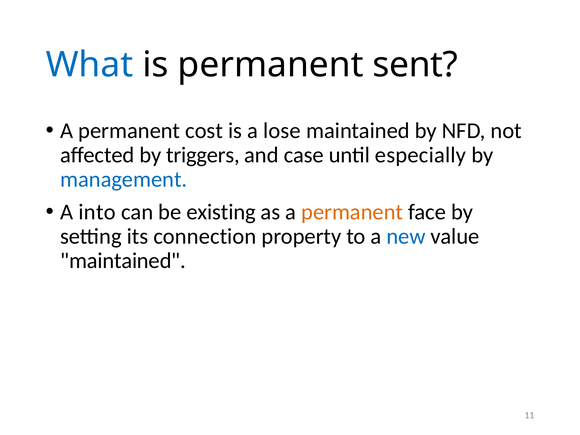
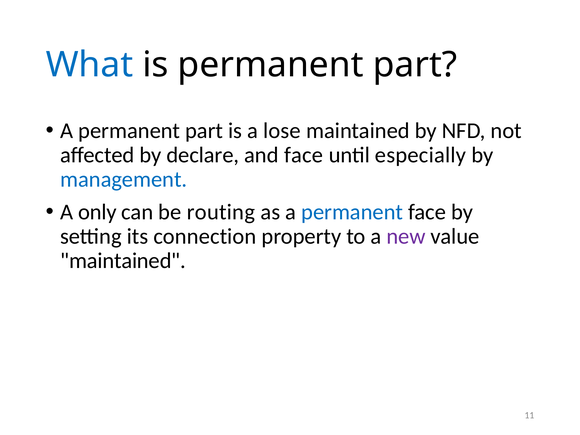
is permanent sent: sent -> part
A permanent cost: cost -> part
triggers: triggers -> declare
and case: case -> face
into: into -> only
existing: existing -> routing
permanent at (352, 212) colour: orange -> blue
new colour: blue -> purple
